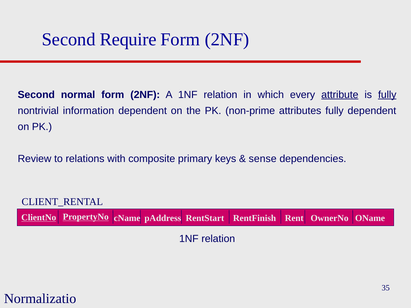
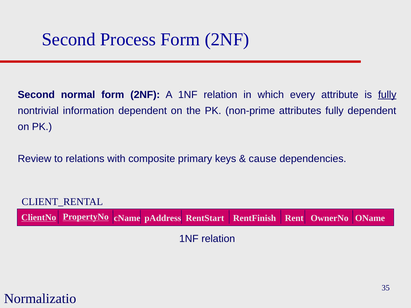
Require: Require -> Process
attribute underline: present -> none
sense: sense -> cause
